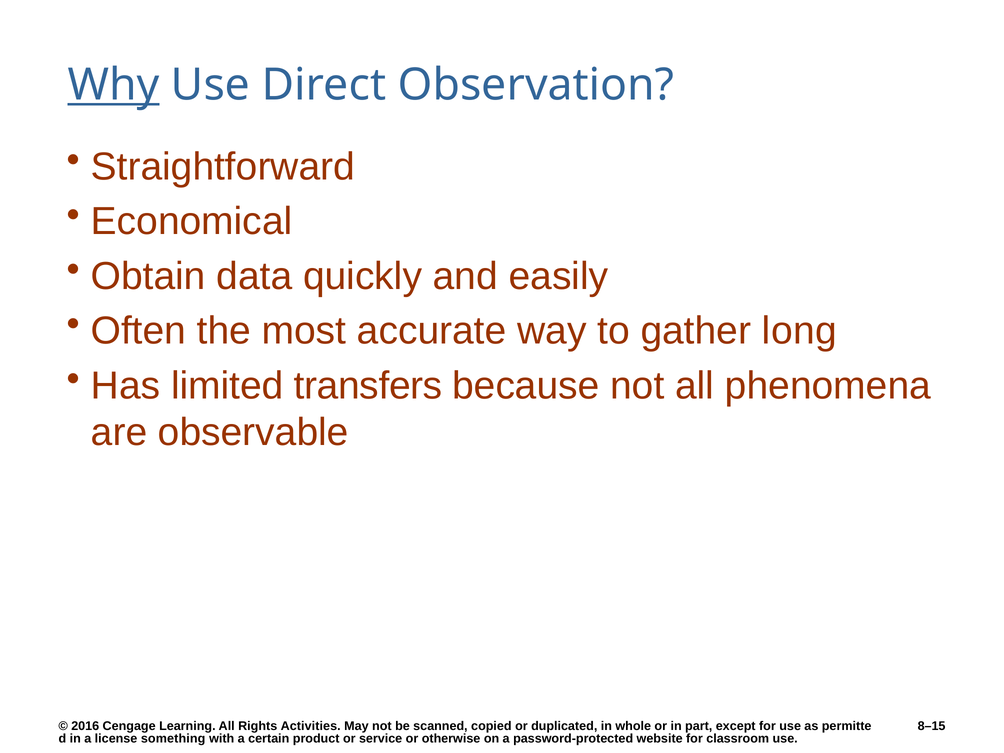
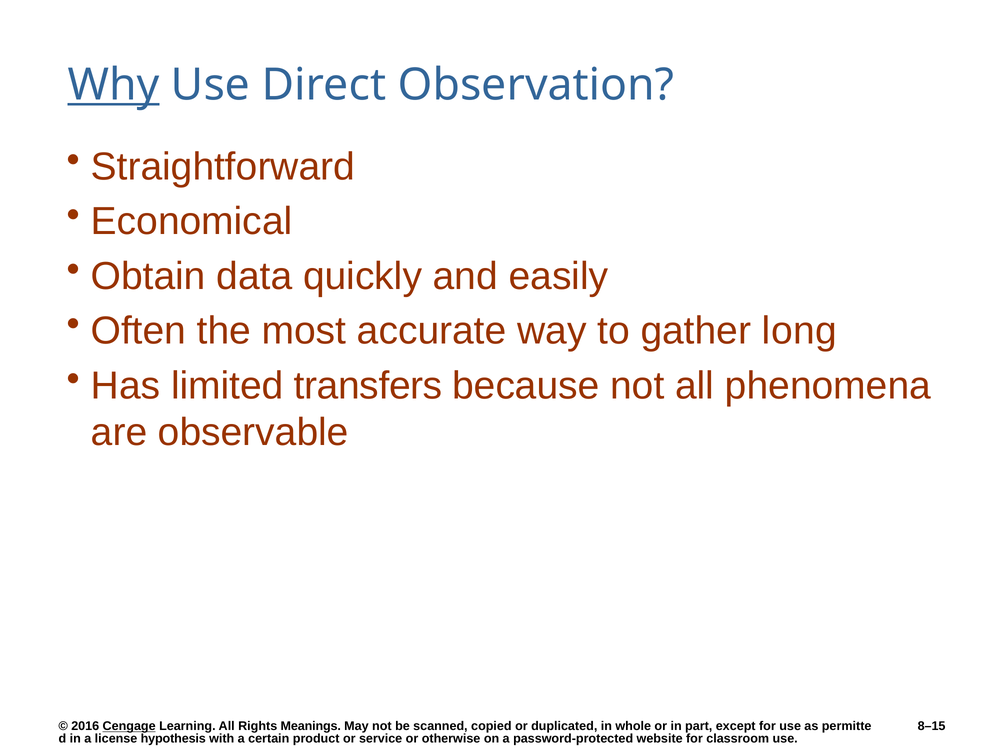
Cengage underline: none -> present
Activities: Activities -> Meanings
something: something -> hypothesis
